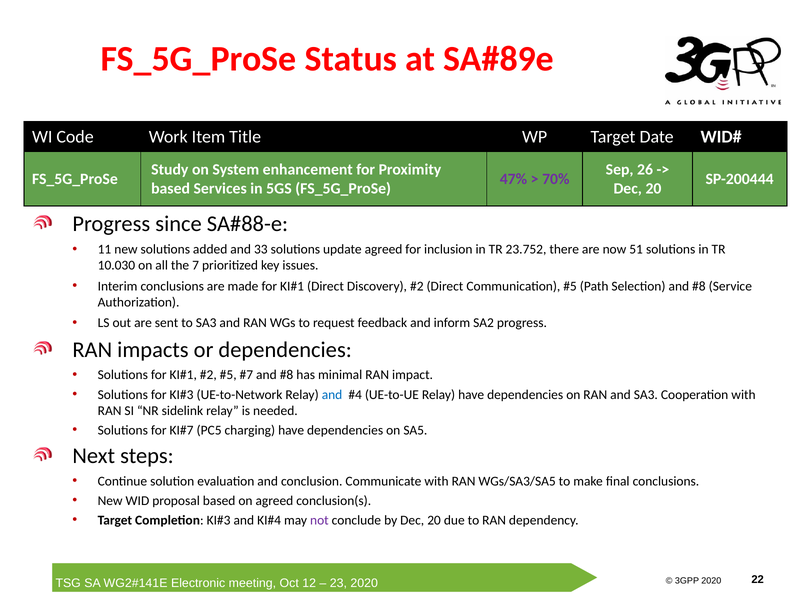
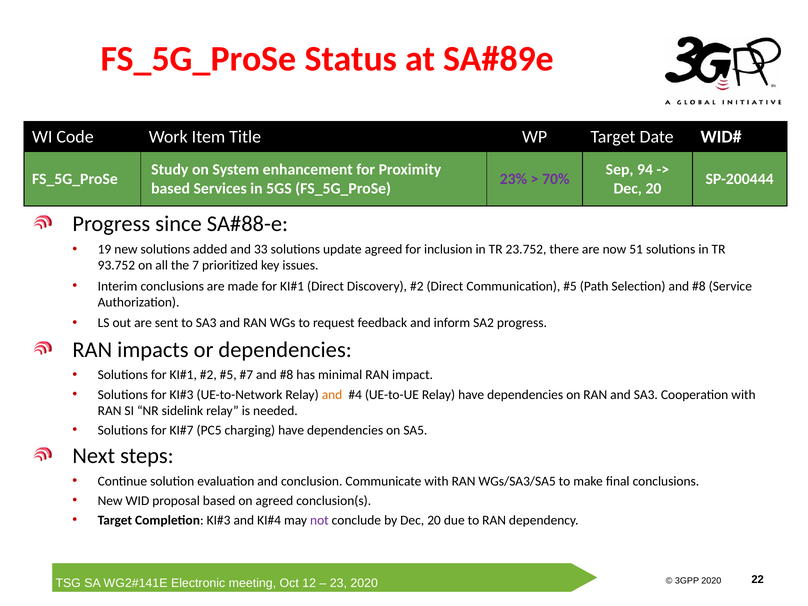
26: 26 -> 94
47%: 47% -> 23%
11: 11 -> 19
10.030: 10.030 -> 93.752
and at (332, 395) colour: blue -> orange
